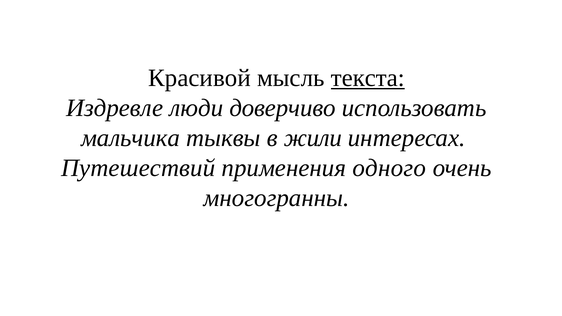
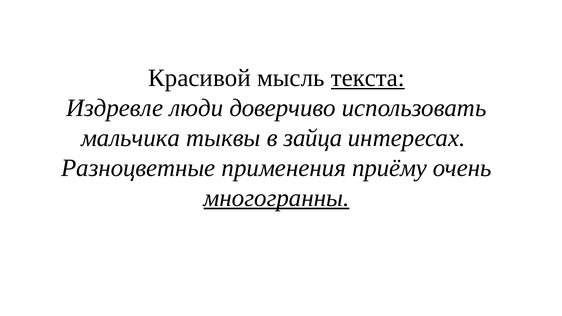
жили: жили -> зайца
Путешествий: Путешествий -> Разноцветные
одного: одного -> приёму
многогранны underline: none -> present
